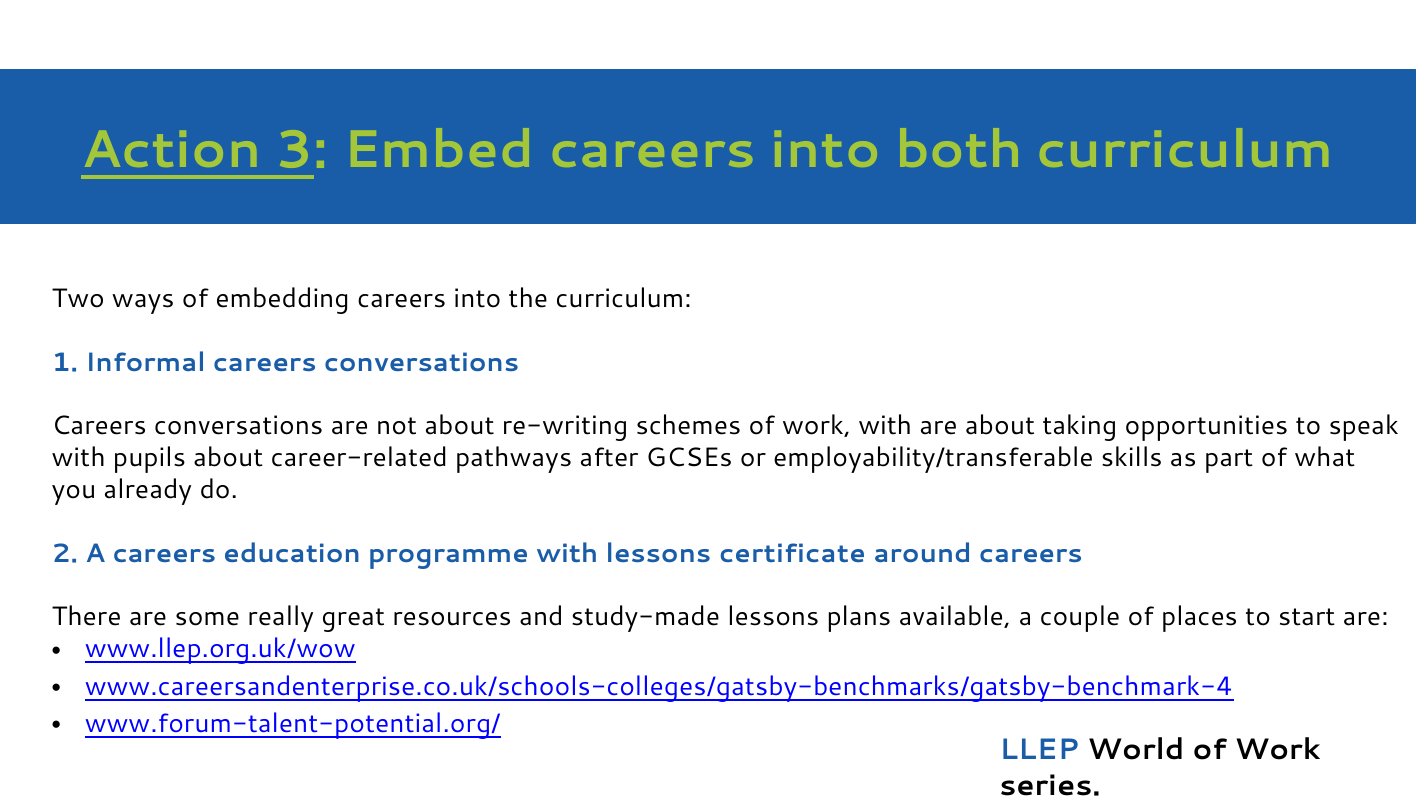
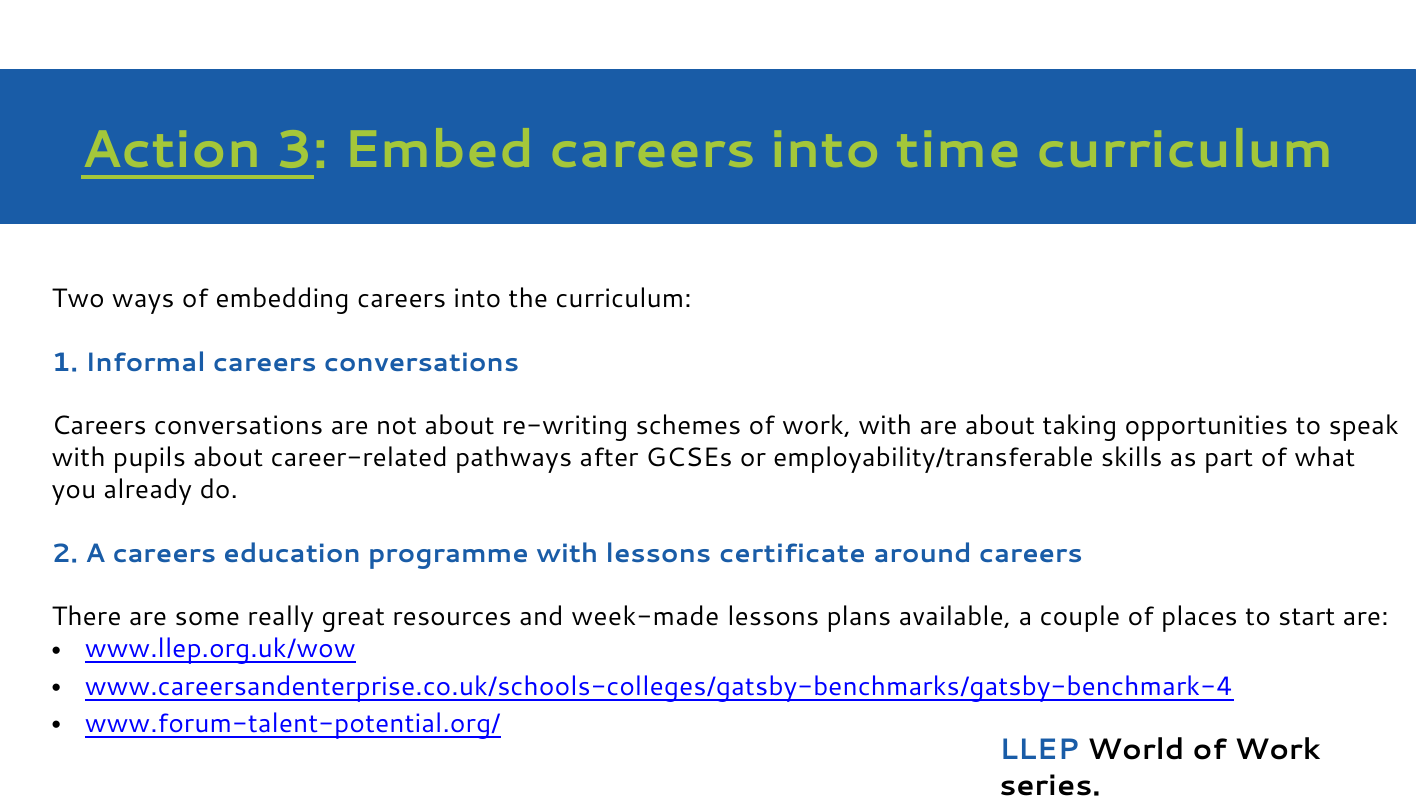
both: both -> time
study-made: study-made -> week-made
